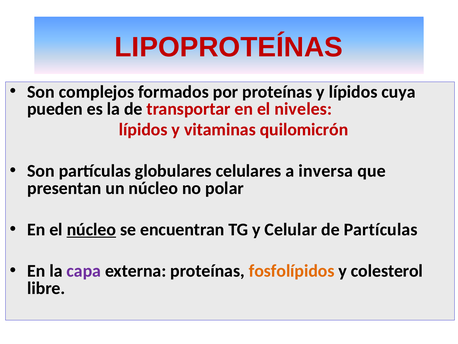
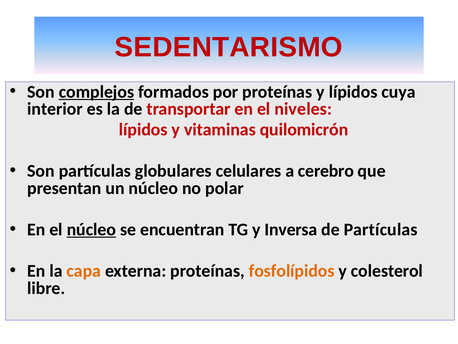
LIPOPROTEÍNAS: LIPOPROTEÍNAS -> SEDENTARISMO
complejos underline: none -> present
pueden: pueden -> interior
inversa: inversa -> cerebro
Celular: Celular -> Inversa
capa colour: purple -> orange
